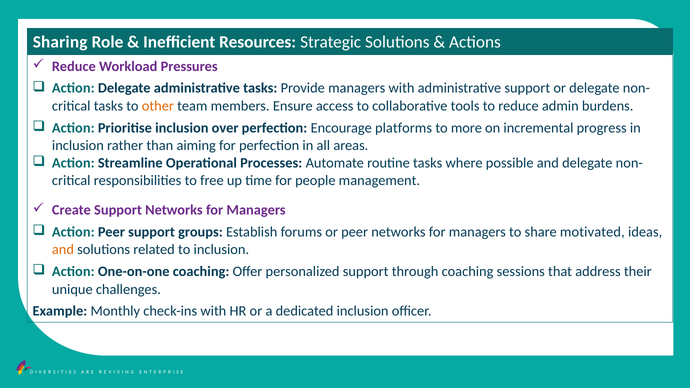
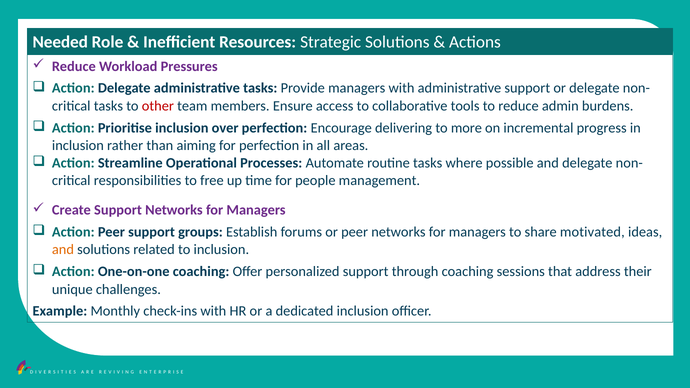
Sharing: Sharing -> Needed
other colour: orange -> red
platforms: platforms -> delivering
